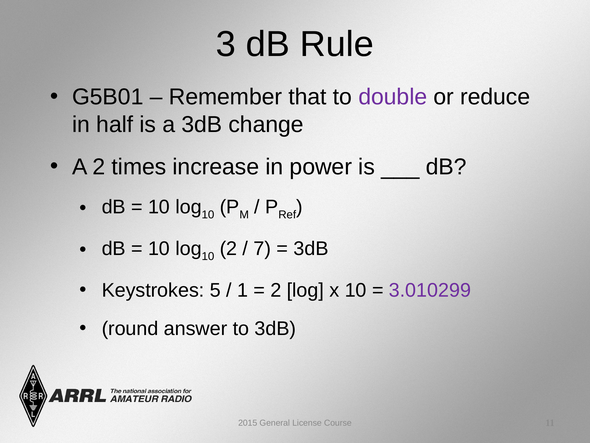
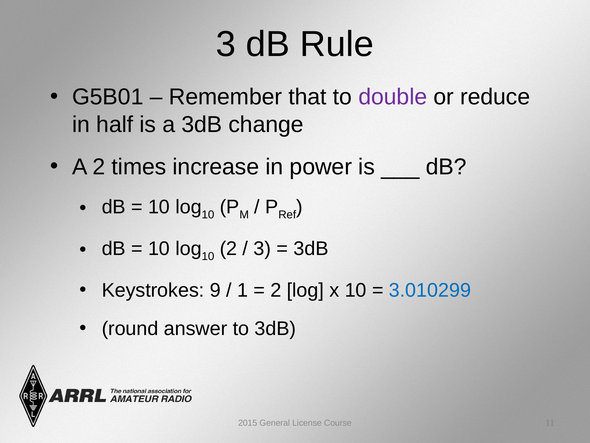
7 at (262, 249): 7 -> 3
5: 5 -> 9
3.010299 colour: purple -> blue
